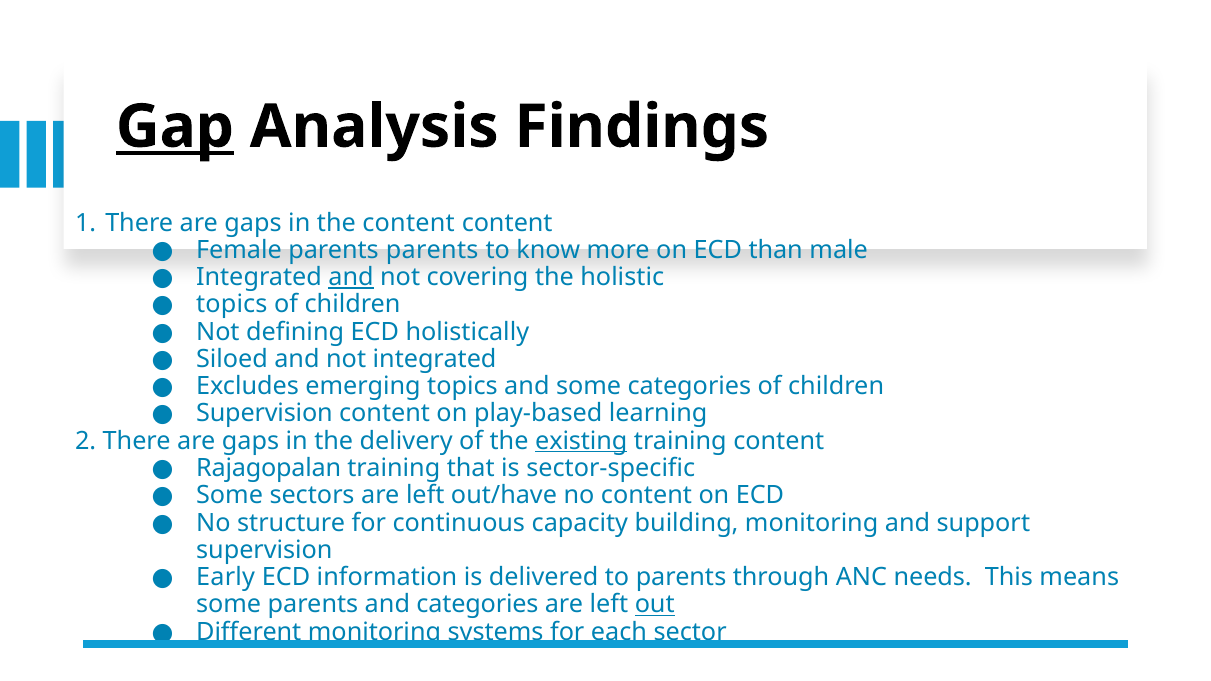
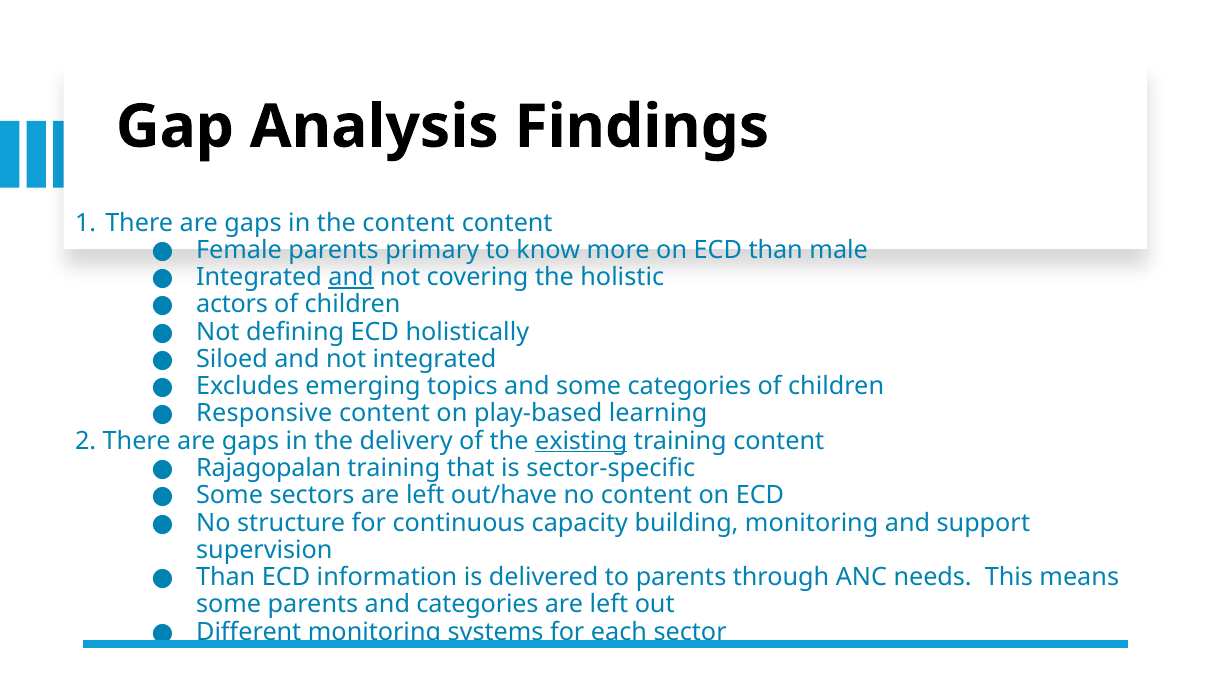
Gap underline: present -> none
parents parents: parents -> primary
topics at (232, 305): topics -> actors
Supervision at (264, 414): Supervision -> Responsive
Early at (226, 577): Early -> Than
out underline: present -> none
